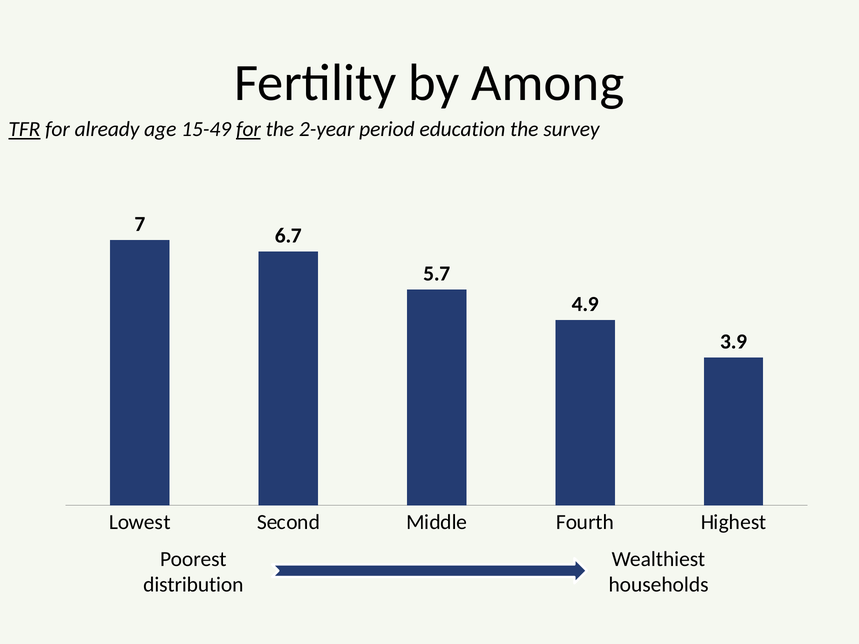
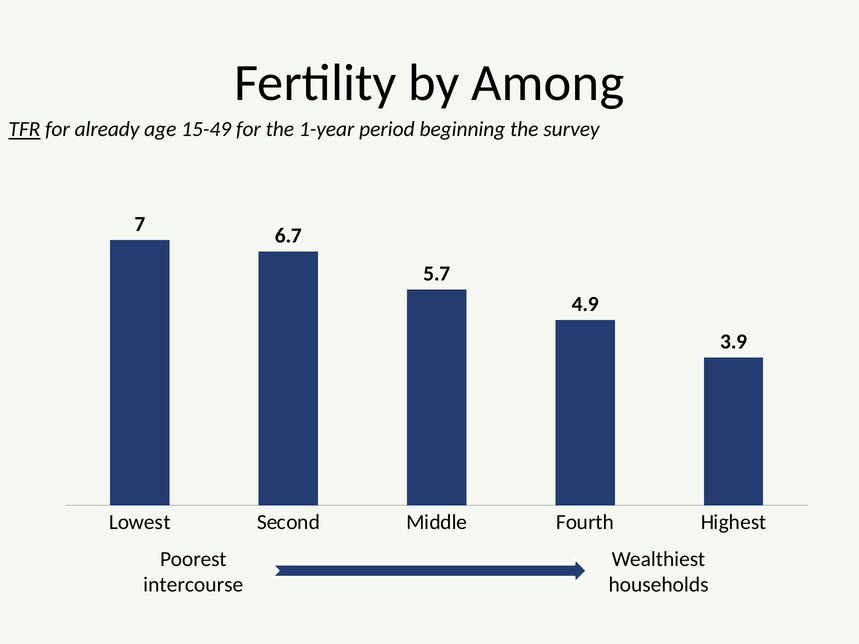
for at (248, 129) underline: present -> none
2-year: 2-year -> 1-year
education: education -> beginning
distribution: distribution -> intercourse
